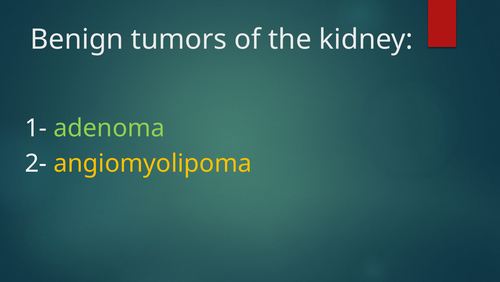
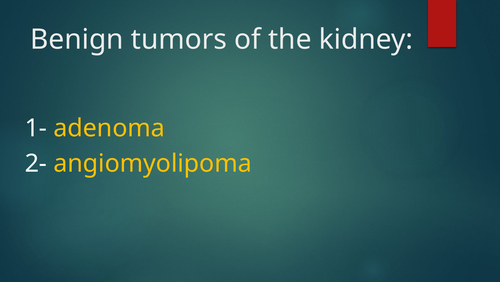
adenoma colour: light green -> yellow
